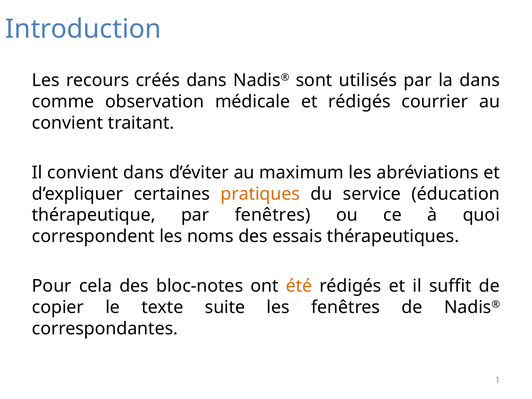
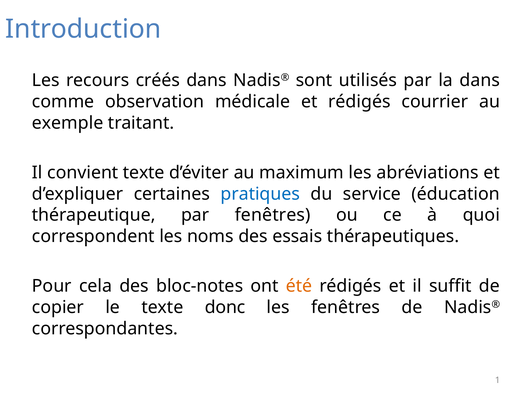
convient at (68, 123): convient -> exemple
convient dans: dans -> texte
pratiques colour: orange -> blue
suite: suite -> donc
